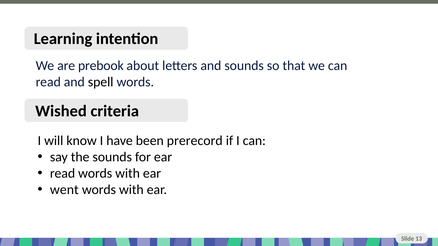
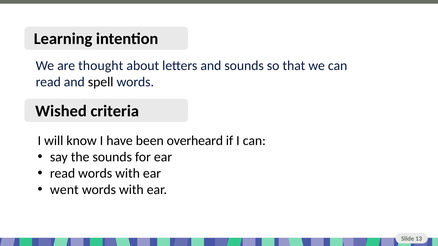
prebook: prebook -> thought
prerecord: prerecord -> overheard
